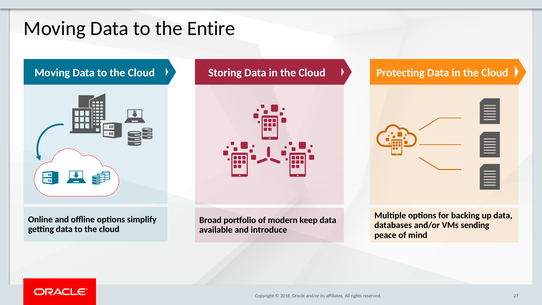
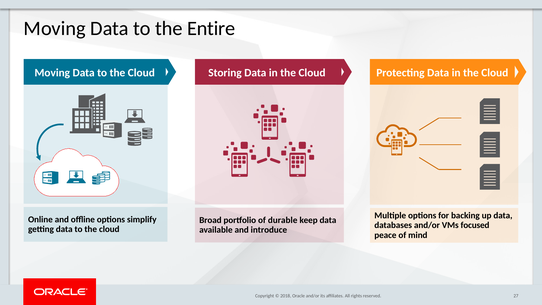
modern: modern -> durable
sending: sending -> focused
